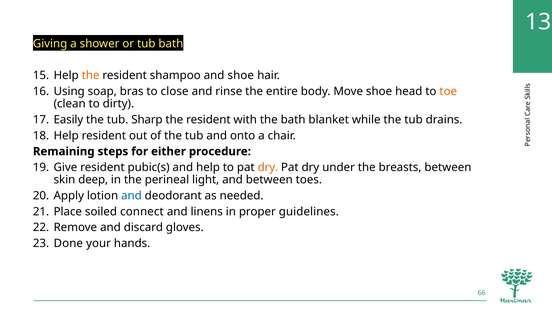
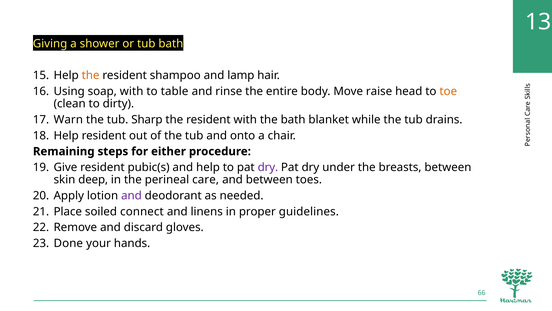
and shoe: shoe -> lamp
soap bras: bras -> with
close: close -> table
Move shoe: shoe -> raise
Easily: Easily -> Warn
dry at (268, 167) colour: orange -> purple
light: light -> care
and at (131, 195) colour: blue -> purple
